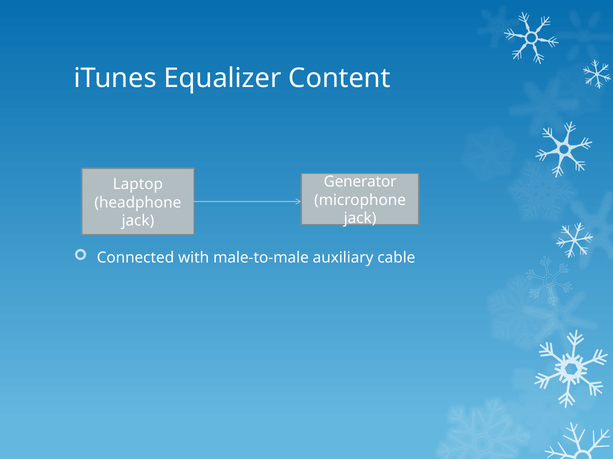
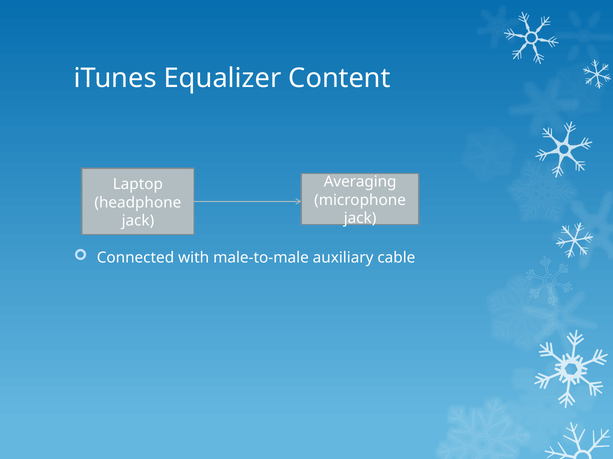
Generator: Generator -> Averaging
